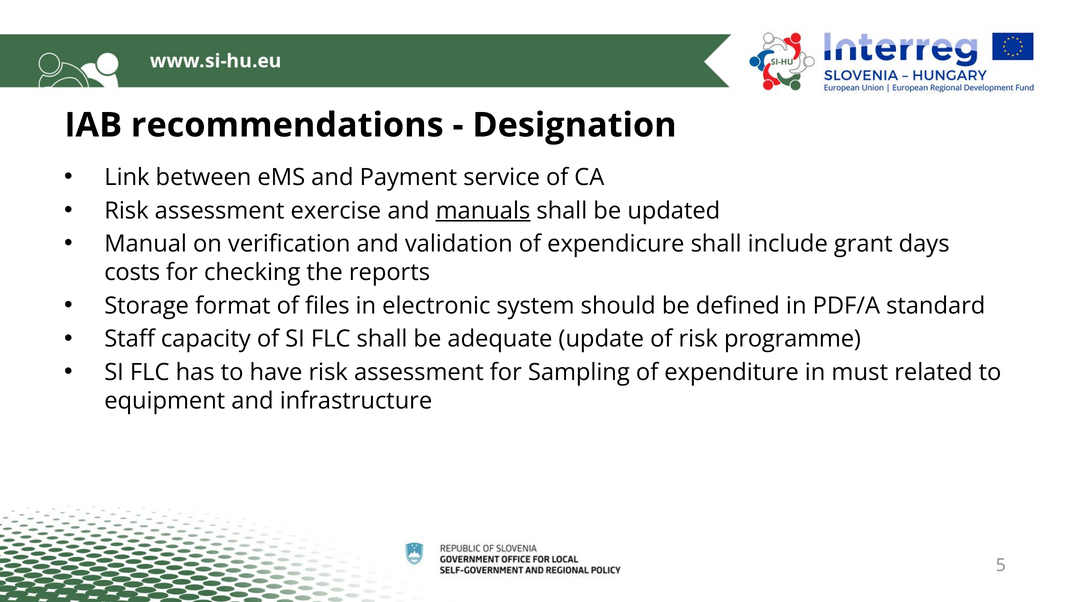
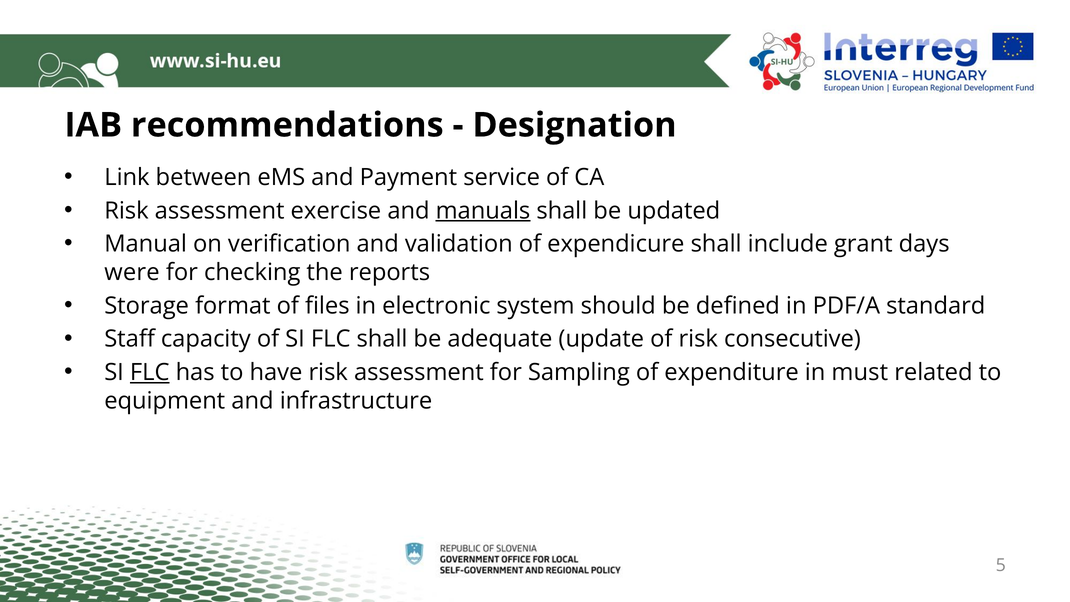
costs: costs -> were
programme: programme -> consecutive
FLC at (150, 372) underline: none -> present
